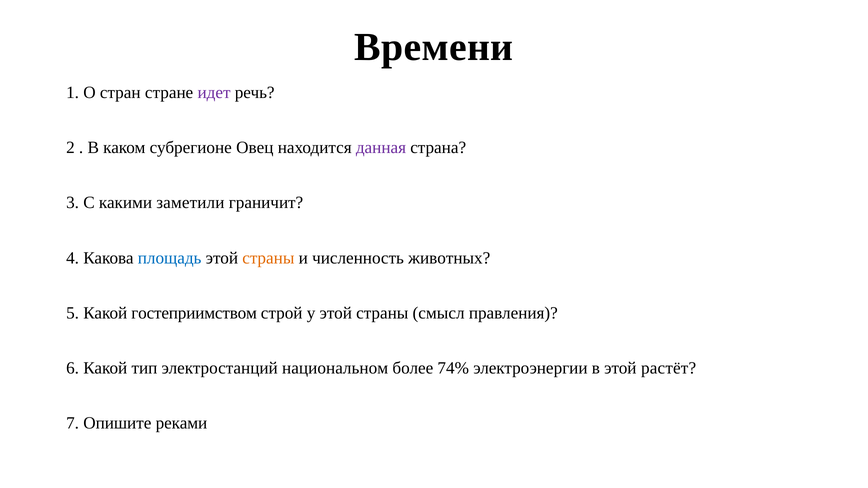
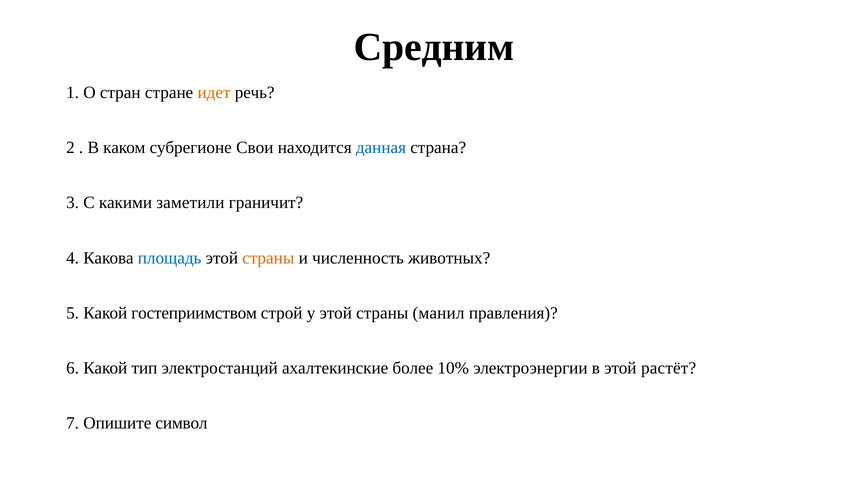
Времени: Времени -> Средним
идет colour: purple -> orange
Овец: Овец -> Свои
данная colour: purple -> blue
смысл: смысл -> манил
национальном: национальном -> ахалтекинские
74%: 74% -> 10%
реками: реками -> символ
